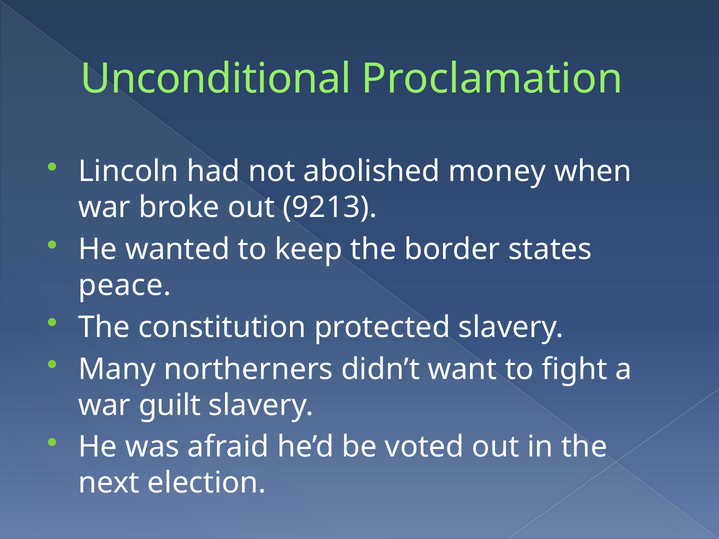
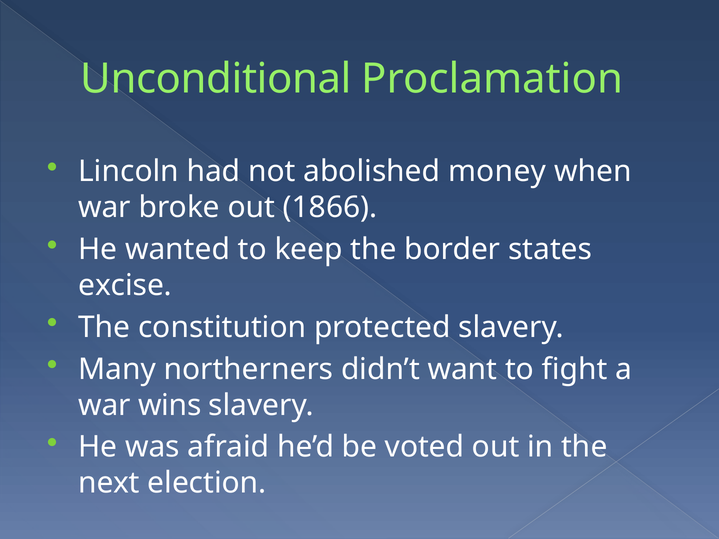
9213: 9213 -> 1866
peace: peace -> excise
guilt: guilt -> wins
